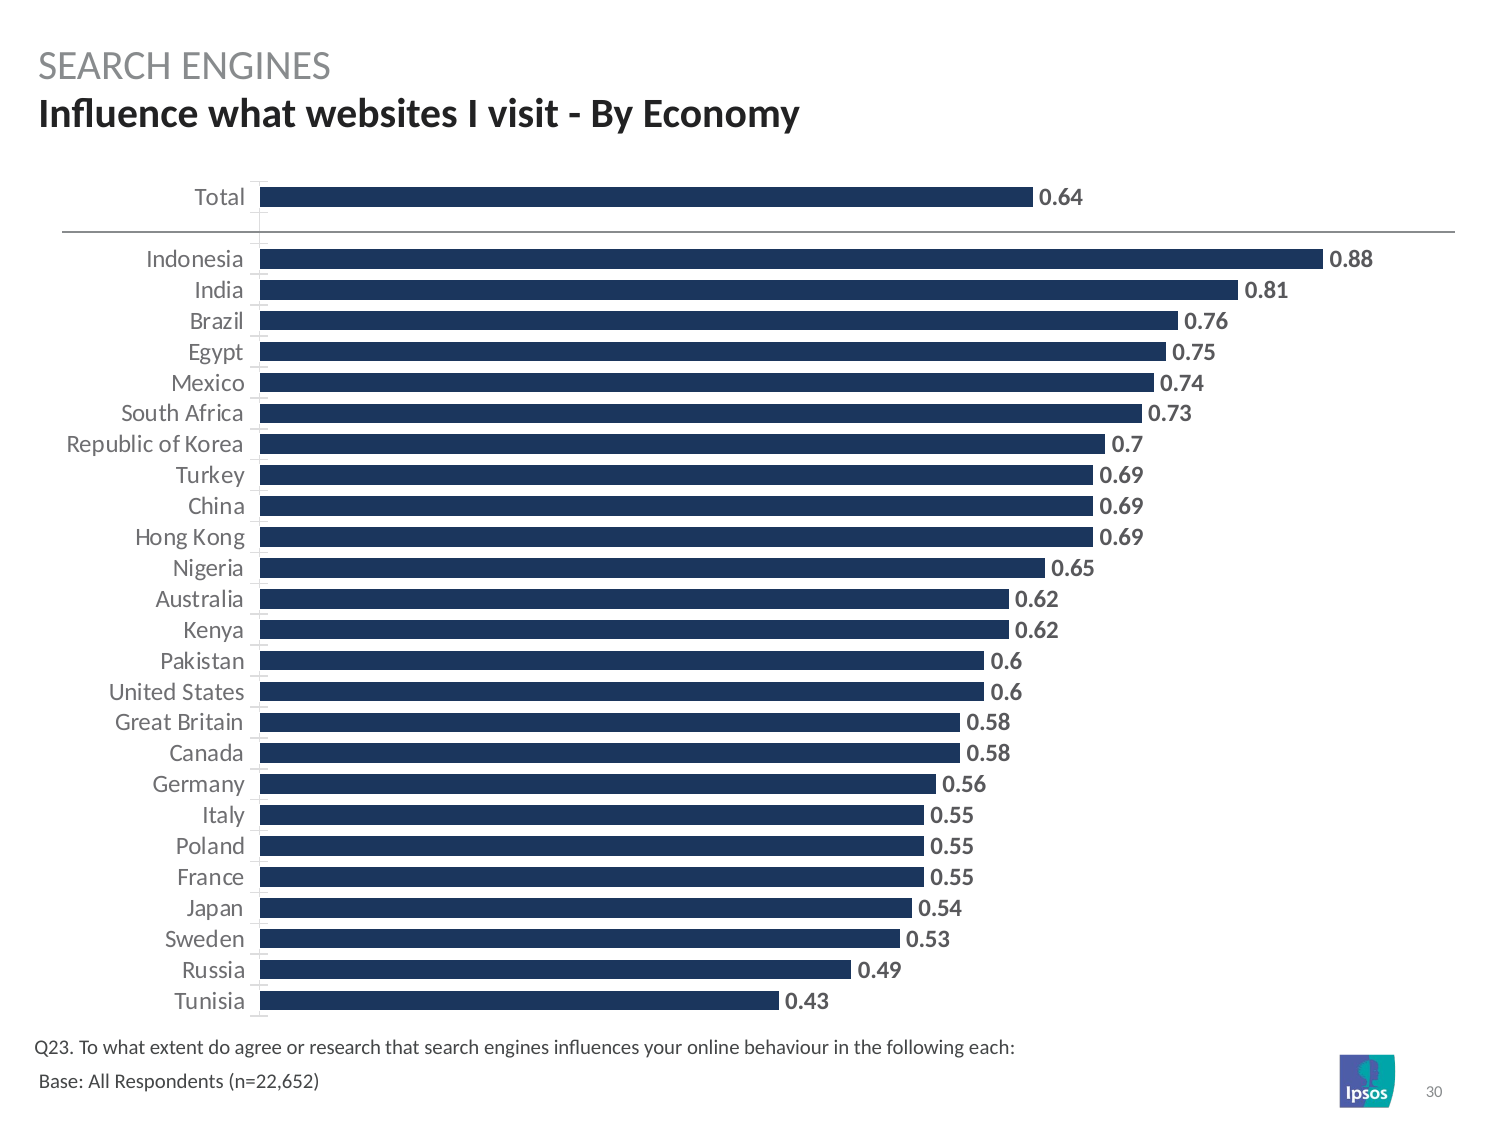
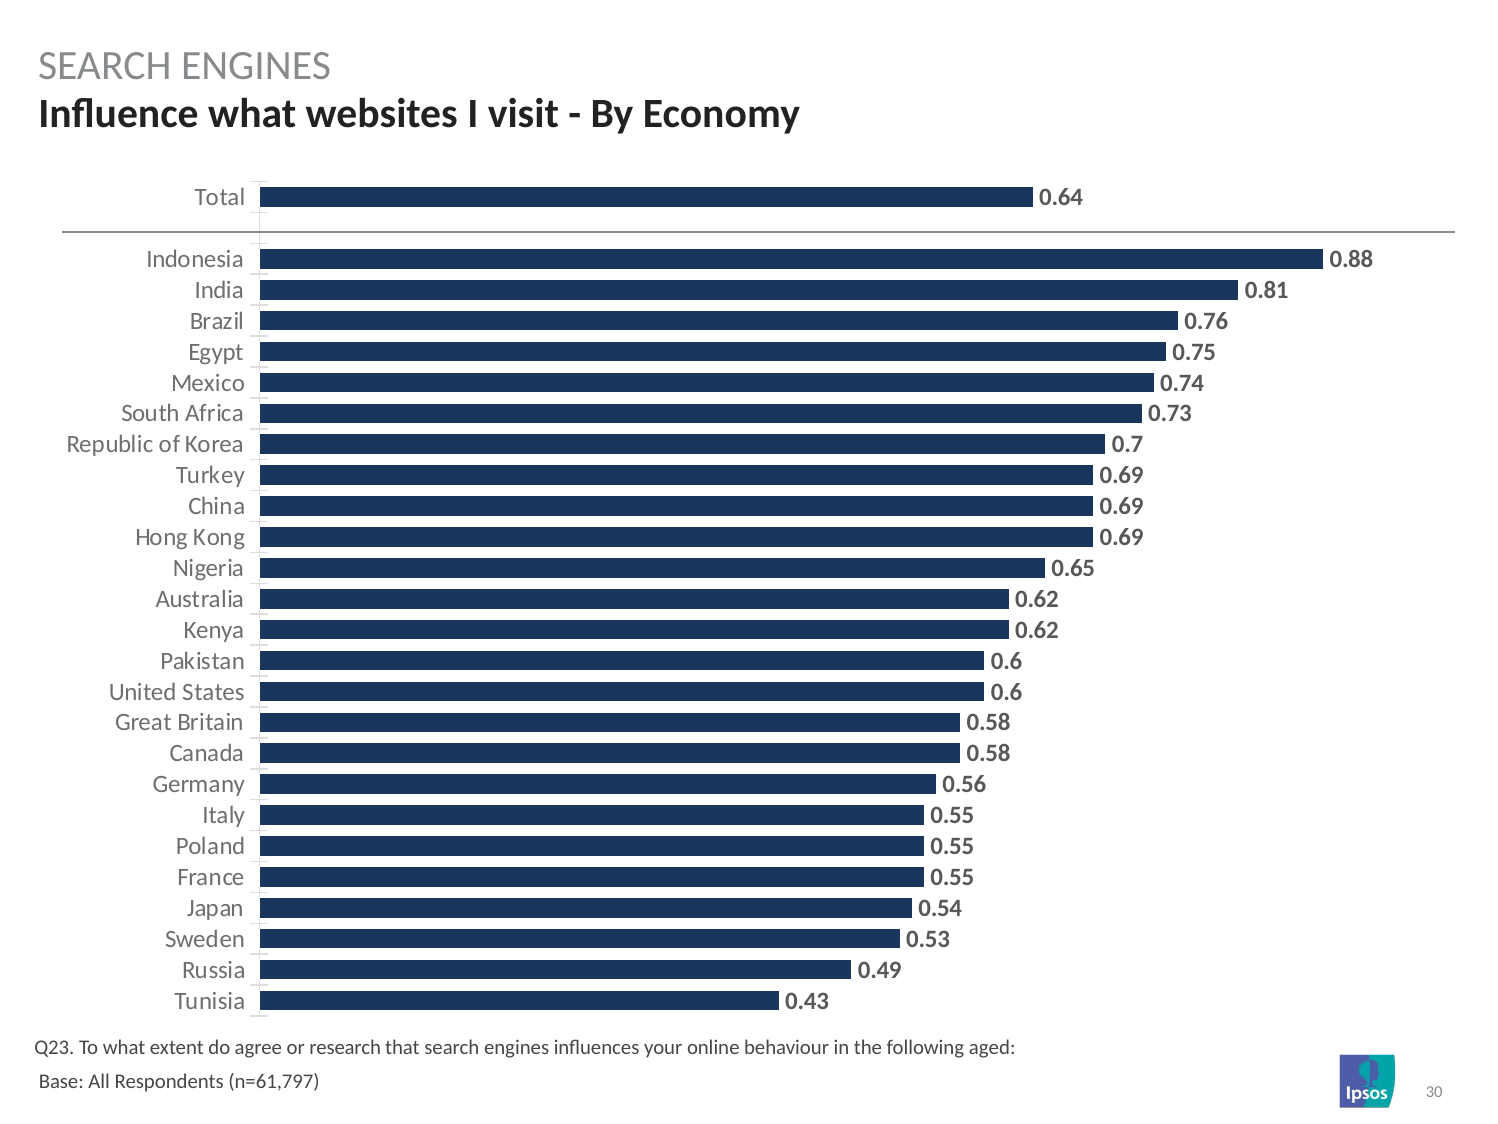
each: each -> aged
n=22,652: n=22,652 -> n=61,797
